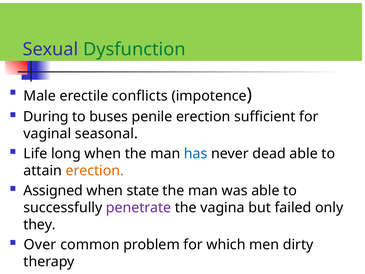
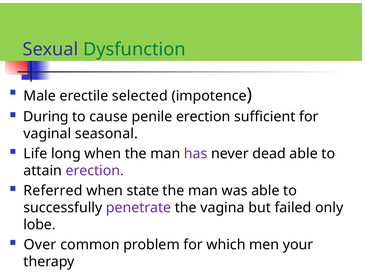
conflicts: conflicts -> selected
buses: buses -> cause
has colour: blue -> purple
erection at (95, 171) colour: orange -> purple
Assigned: Assigned -> Referred
they: they -> lobe
dirty: dirty -> your
